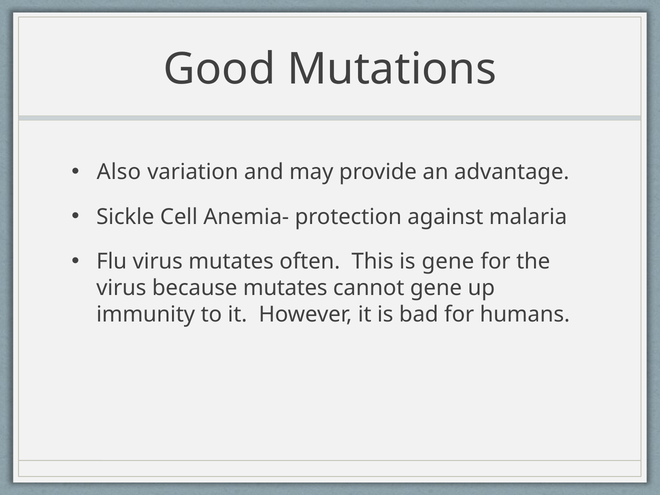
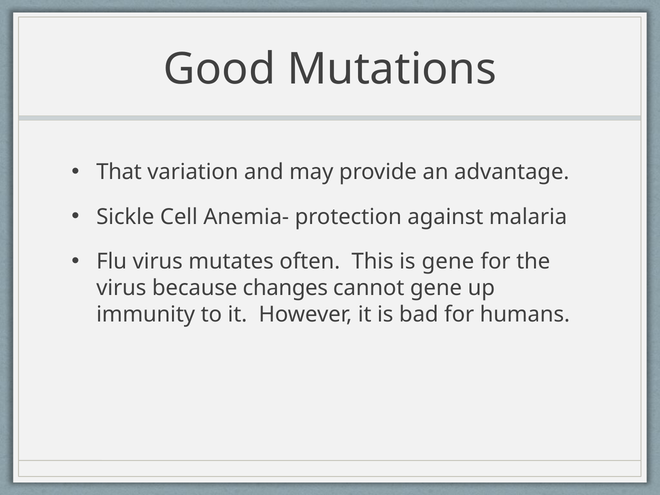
Also: Also -> That
because mutates: mutates -> changes
